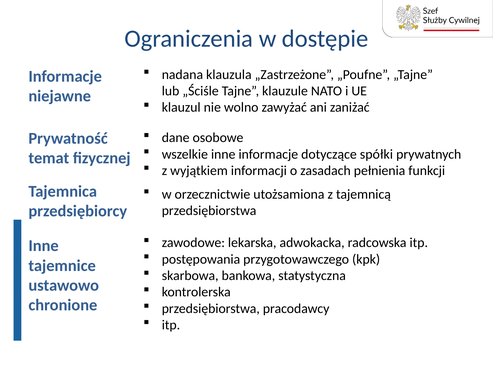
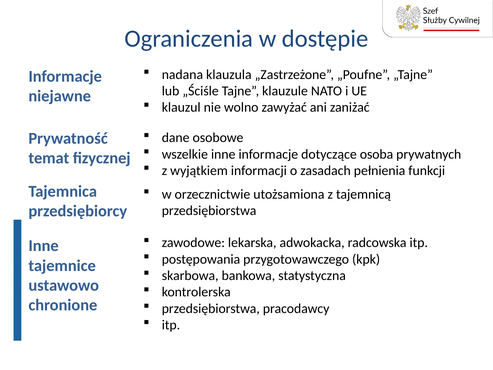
spółki: spółki -> osoba
